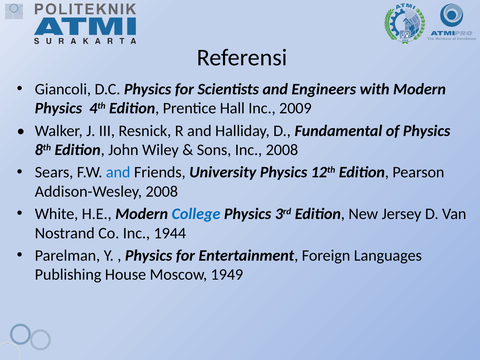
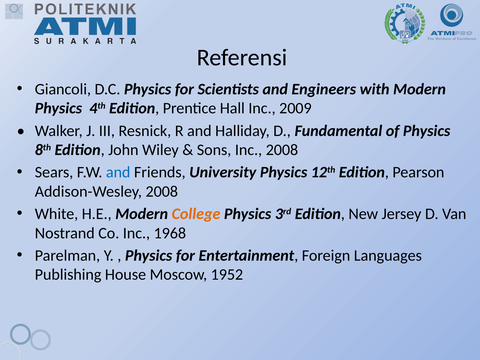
College colour: blue -> orange
1944: 1944 -> 1968
1949: 1949 -> 1952
